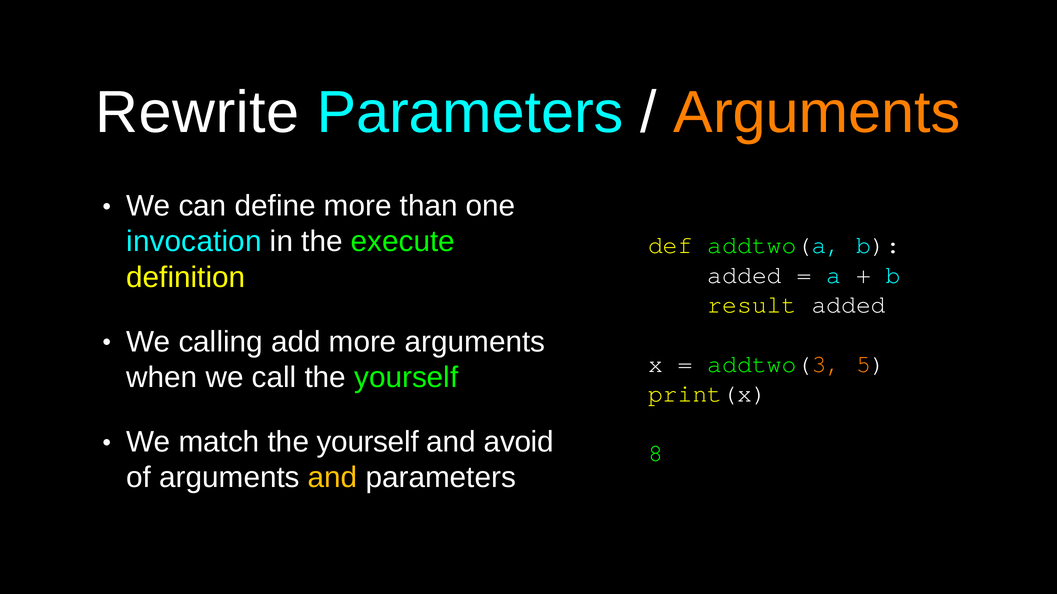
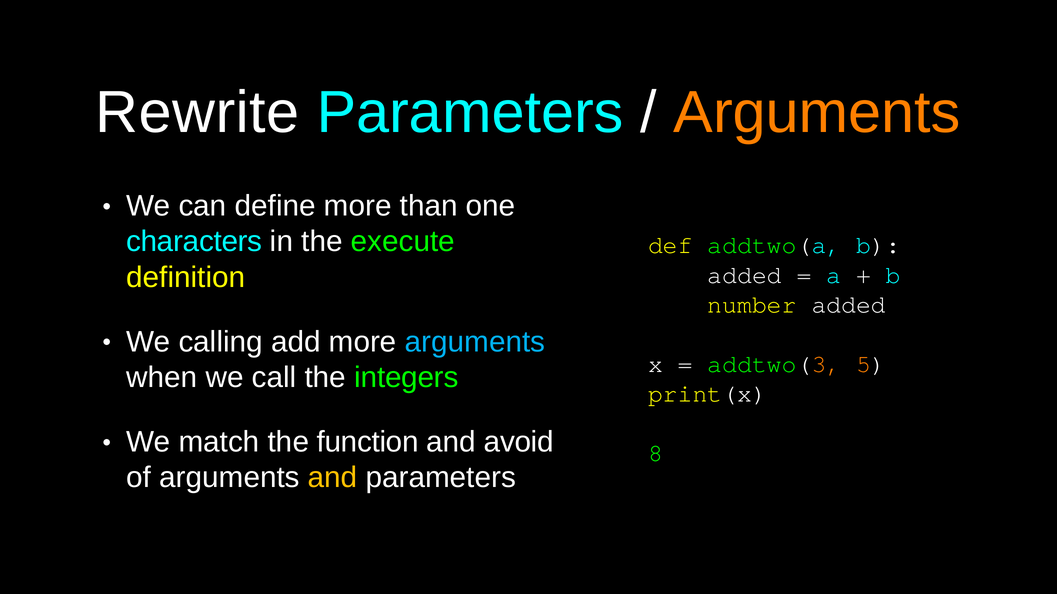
invocation: invocation -> characters
result: result -> number
arguments at (475, 342) colour: white -> light blue
call the yourself: yourself -> integers
match the yourself: yourself -> function
